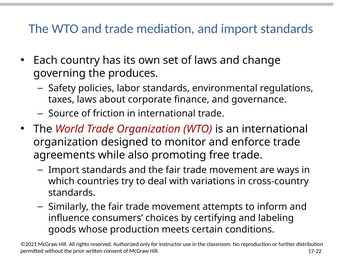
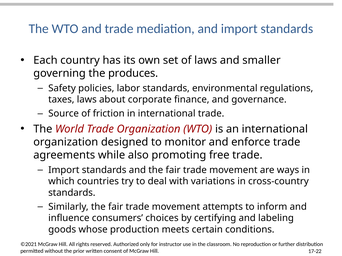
change: change -> smaller
